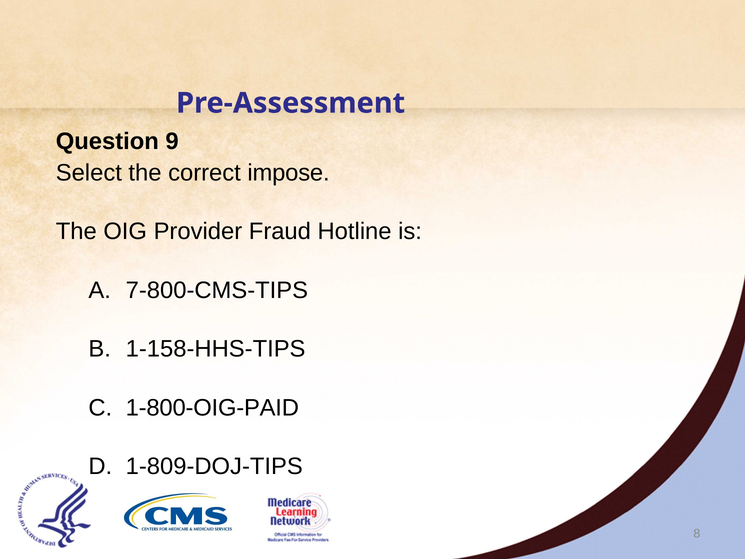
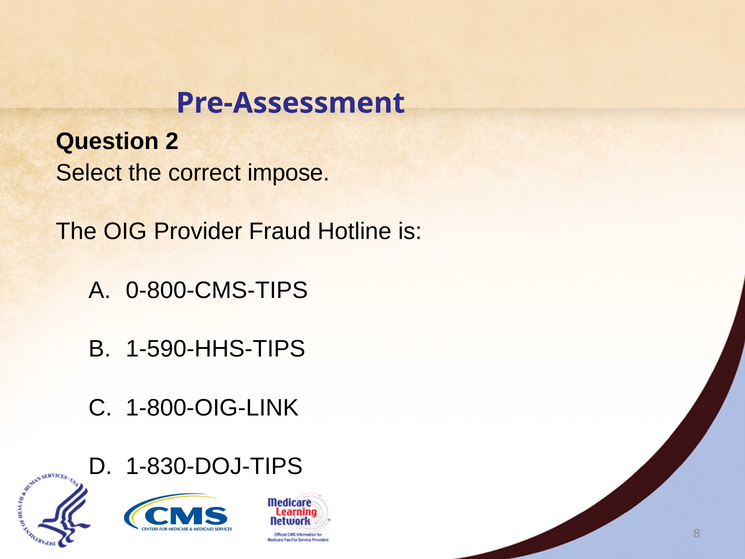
9: 9 -> 2
7-800-CMS-TIPS: 7-800-CMS-TIPS -> 0-800-CMS-TIPS
1-158-HHS-TIPS: 1-158-HHS-TIPS -> 1-590-HHS-TIPS
1-800-OIG-PAID: 1-800-OIG-PAID -> 1-800-OIG-LINK
1-809-DOJ-TIPS: 1-809-DOJ-TIPS -> 1-830-DOJ-TIPS
